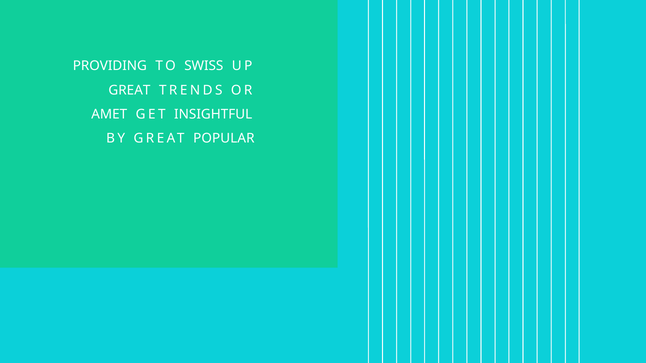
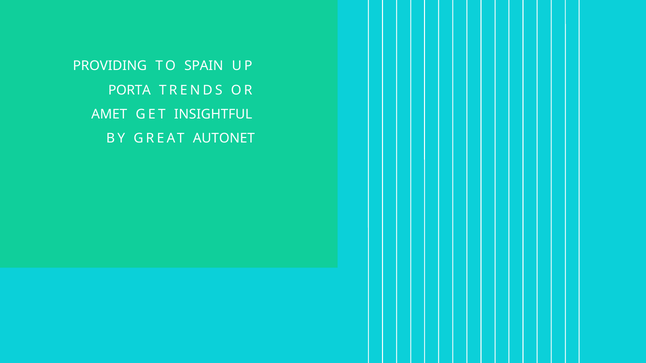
SWISS: SWISS -> SPAIN
GREAT at (129, 90): GREAT -> PORTA
POPULAR: POPULAR -> AUTONET
